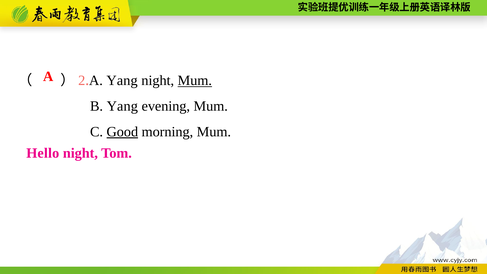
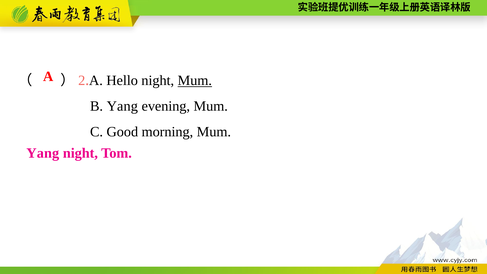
A Yang: Yang -> Hello
Good underline: present -> none
Hello at (43, 153): Hello -> Yang
